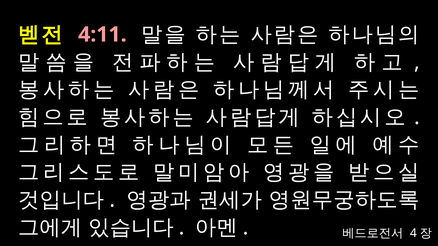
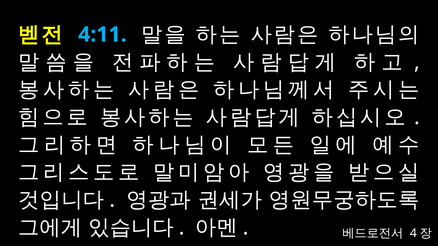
4:11 colour: pink -> light blue
